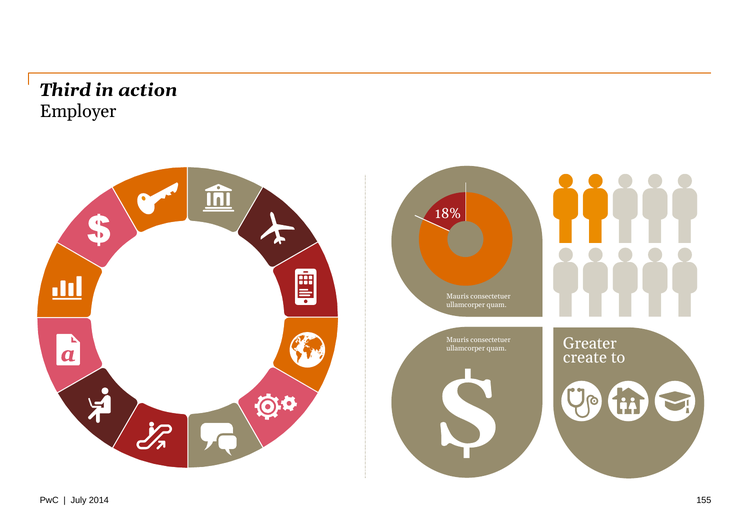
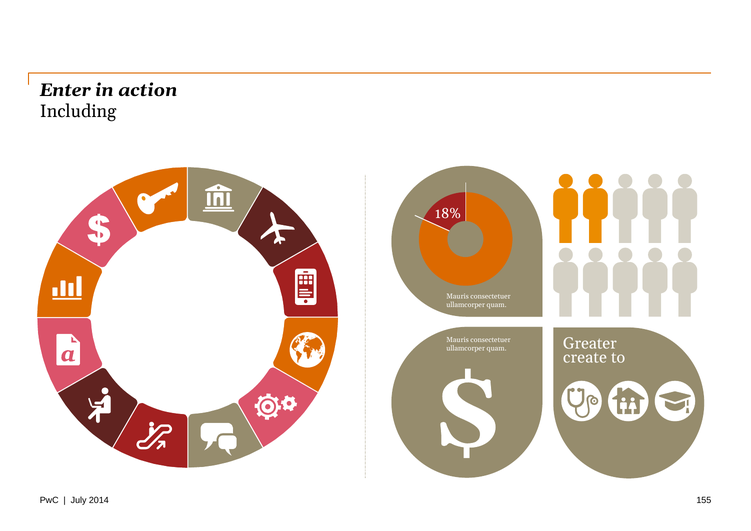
Third: Third -> Enter
Employer: Employer -> Including
